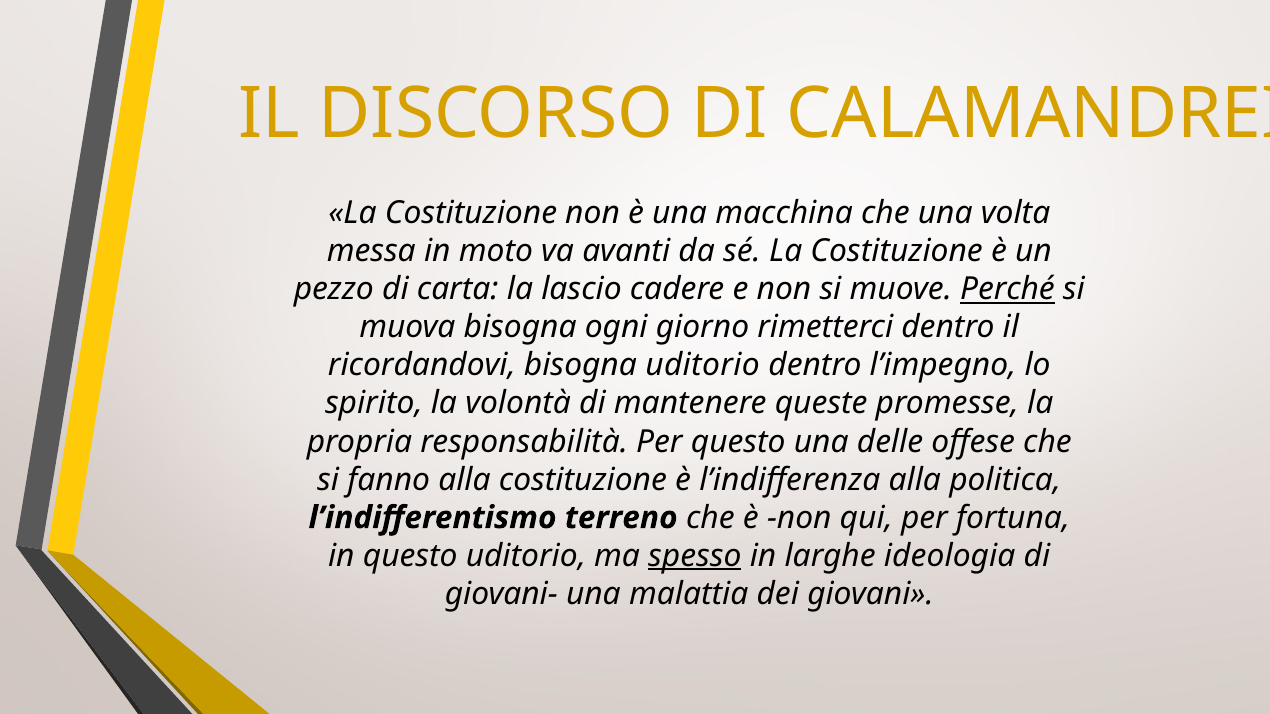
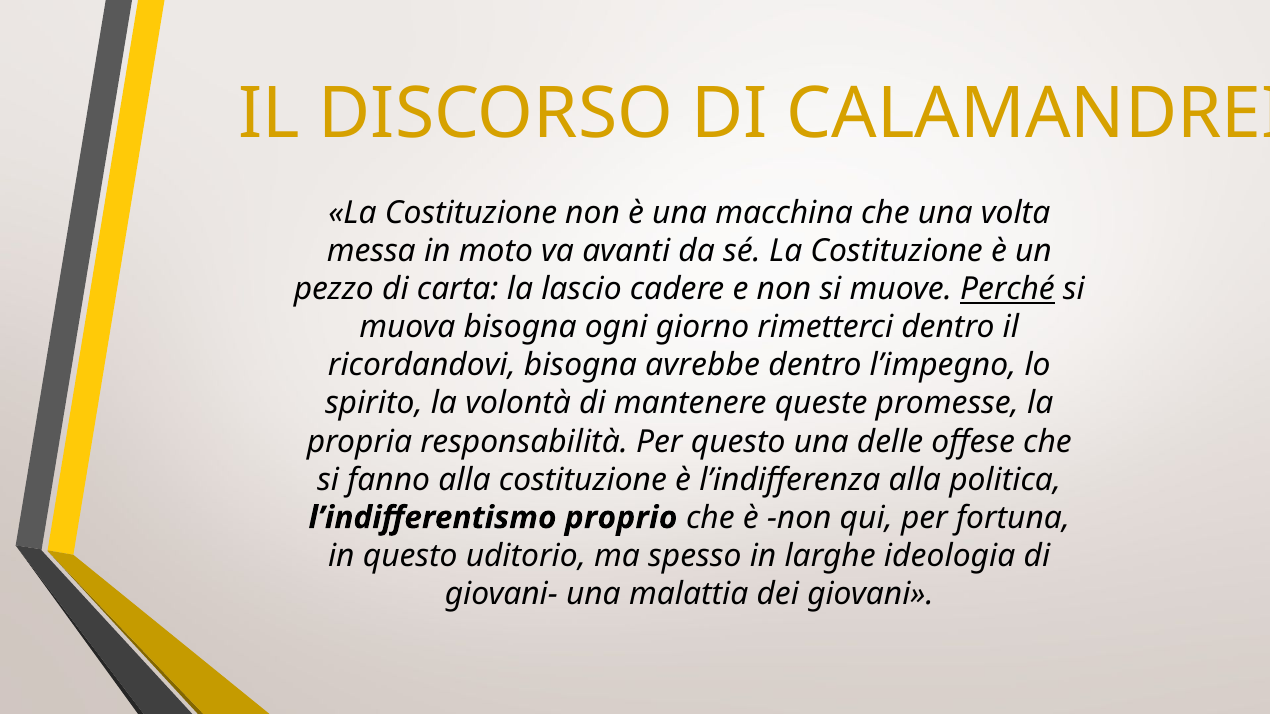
bisogna uditorio: uditorio -> avrebbe
terreno: terreno -> proprio
spesso underline: present -> none
